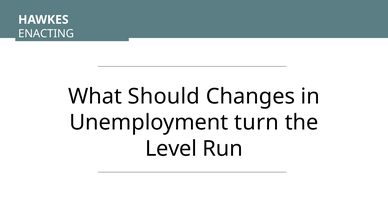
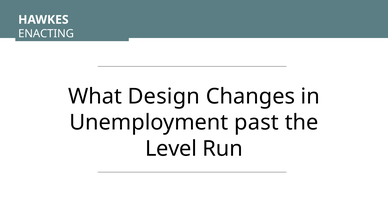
Should: Should -> Design
turn: turn -> past
